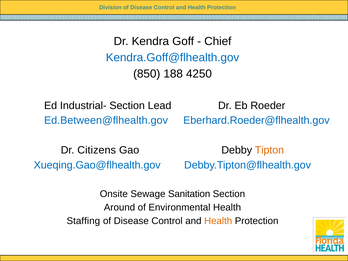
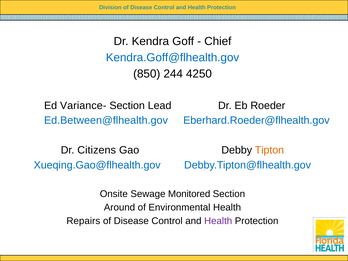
188: 188 -> 244
Industrial-: Industrial- -> Variance-
Sanitation: Sanitation -> Monitored
Staffing: Staffing -> Repairs
Health at (218, 221) colour: orange -> purple
